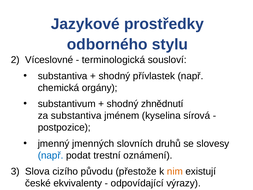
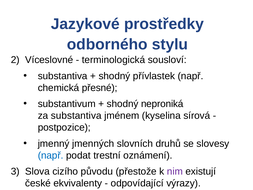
orgány: orgány -> přesné
zhnědnutí: zhnědnutí -> neproniká
nim colour: orange -> purple
